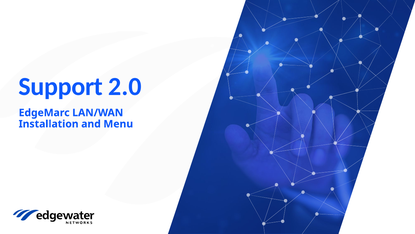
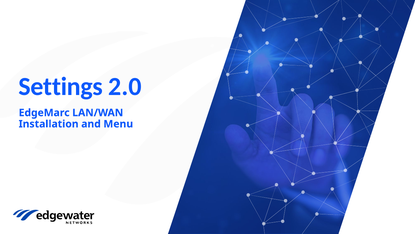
Support: Support -> Settings
